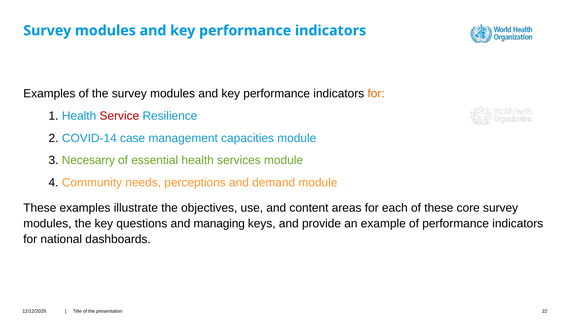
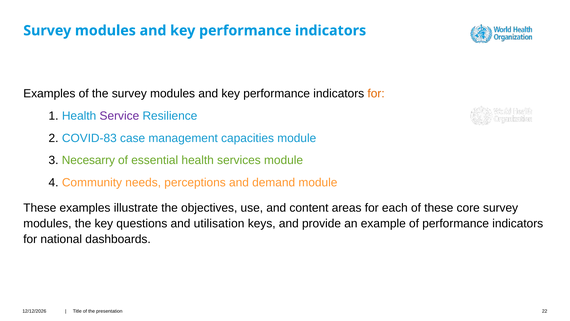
Service colour: red -> purple
COVID-14: COVID-14 -> COVID-83
managing: managing -> utilisation
